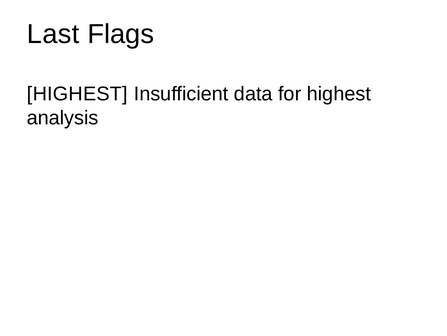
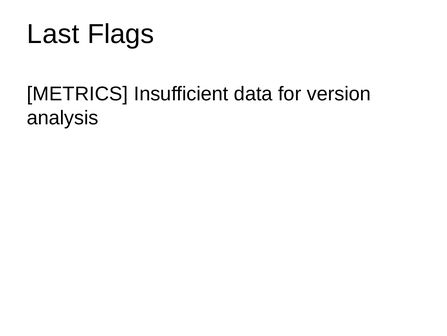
HIGHEST at (77, 94): HIGHEST -> METRICS
for highest: highest -> version
